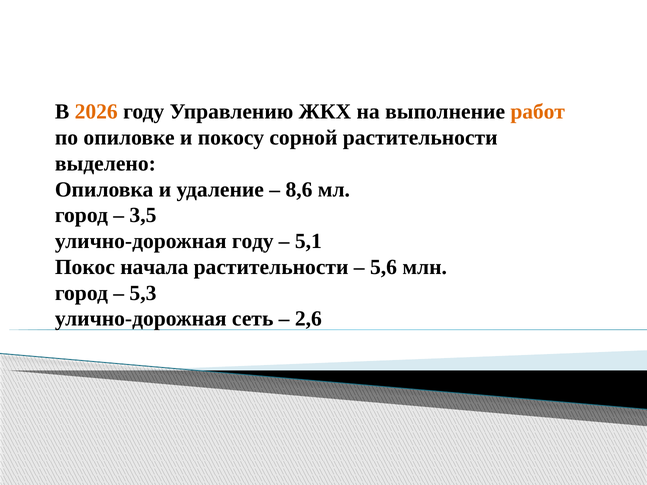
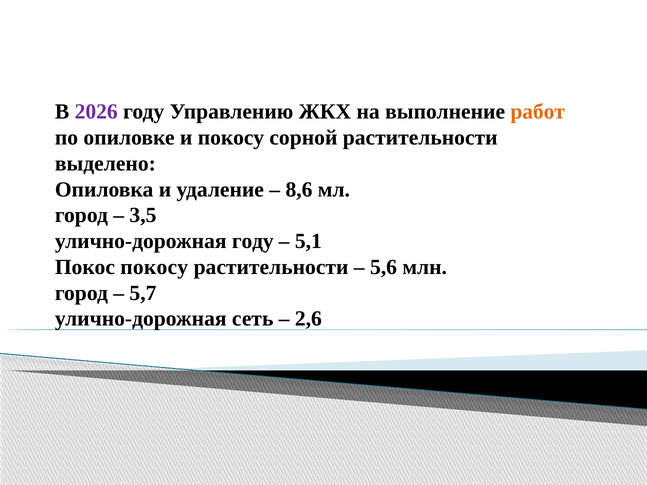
2026 colour: orange -> purple
Покос начала: начала -> покосу
5,3: 5,3 -> 5,7
